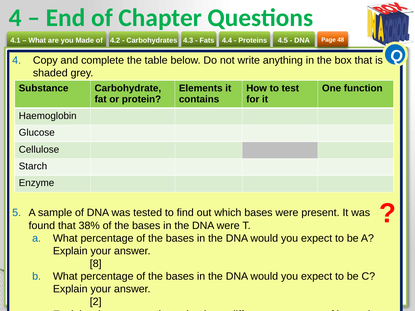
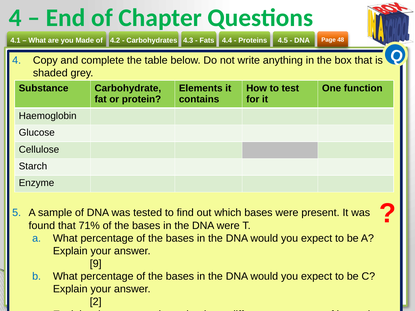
38%: 38% -> 71%
8: 8 -> 9
